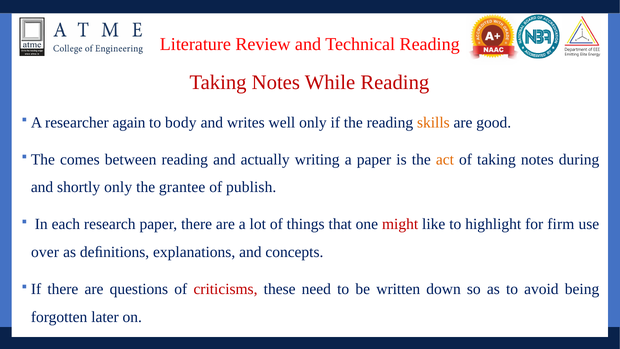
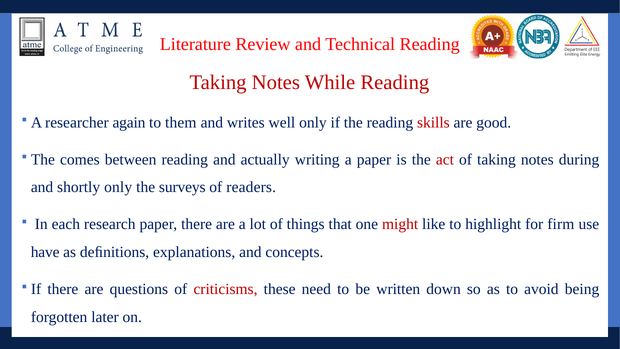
body: body -> them
skills colour: orange -> red
act colour: orange -> red
grantee: grantee -> surveys
publish: publish -> readers
over: over -> have
